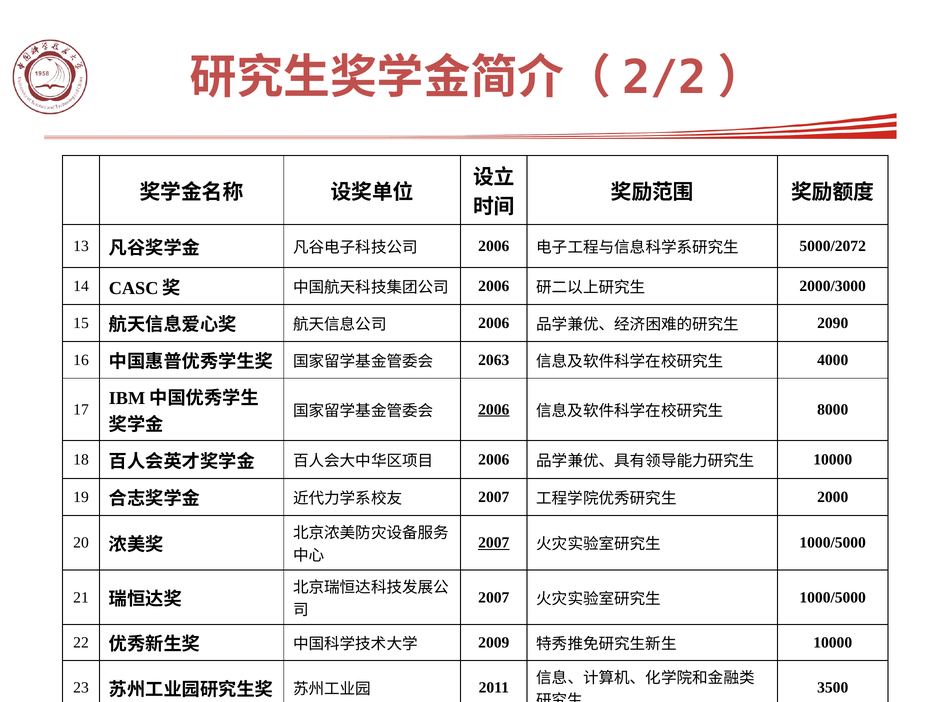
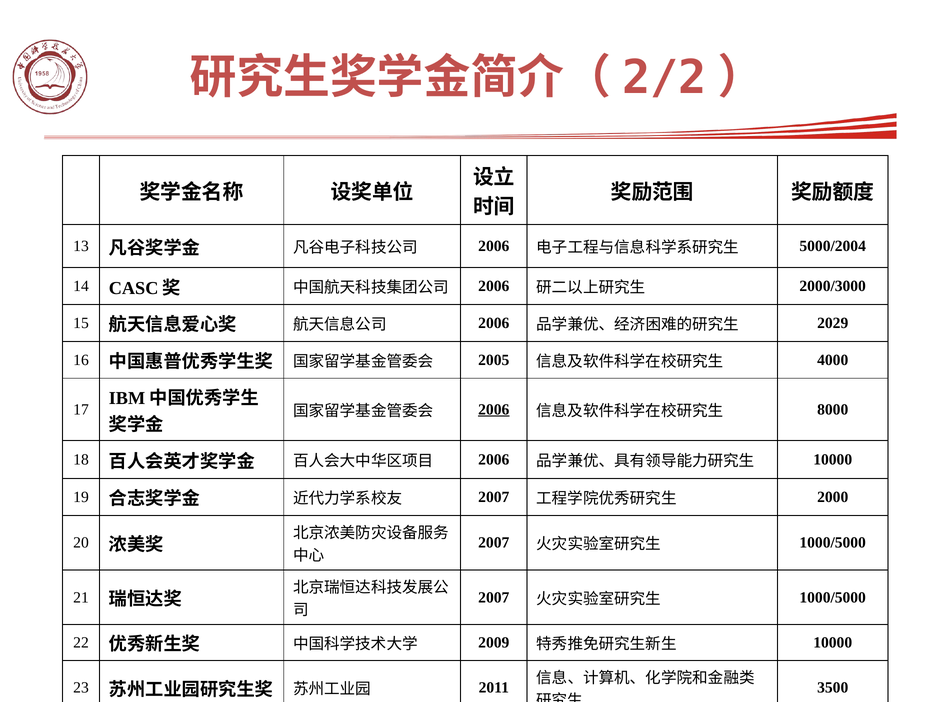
5000/2072: 5000/2072 -> 5000/2004
2090: 2090 -> 2029
2063: 2063 -> 2005
2007 at (494, 543) underline: present -> none
